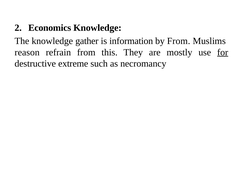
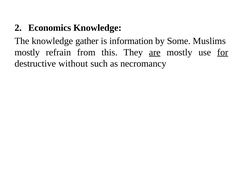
by From: From -> Some
reason at (27, 52): reason -> mostly
are underline: none -> present
extreme: extreme -> without
